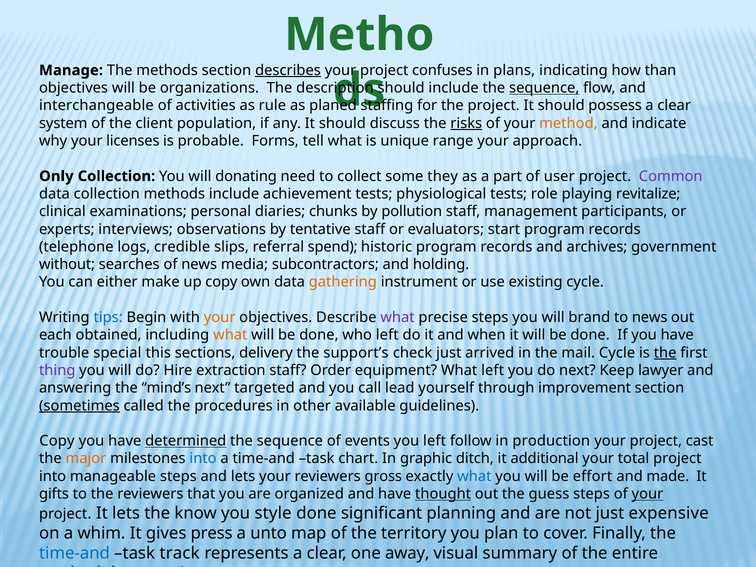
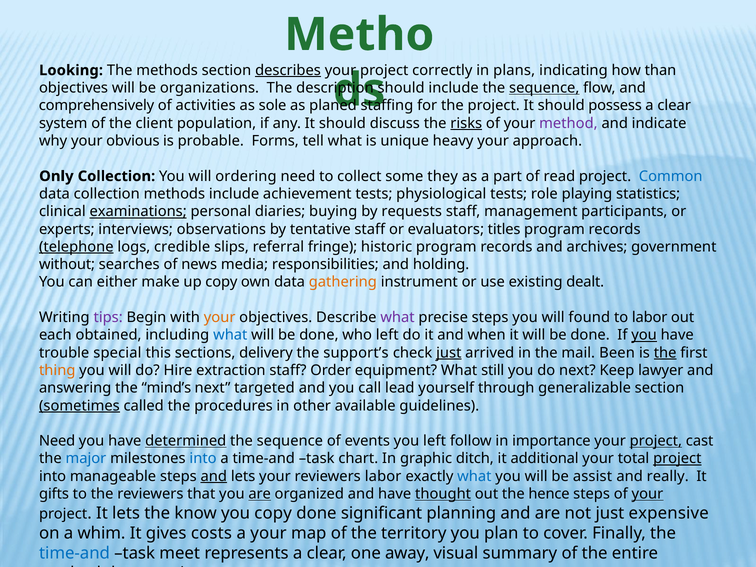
Manage: Manage -> Looking
confuses: confuses -> correctly
interchangeable: interchangeable -> comprehensively
rule: rule -> sole
method colour: orange -> purple
licenses: licenses -> obvious
range: range -> heavy
donating: donating -> ordering
user: user -> read
Common colour: purple -> blue
revitalize: revitalize -> statistics
examinations underline: none -> present
chunks: chunks -> buying
pollution: pollution -> requests
start: start -> titles
telephone underline: none -> present
spend: spend -> fringe
subcontractors: subcontractors -> responsibilities
existing cycle: cycle -> dealt
tips colour: blue -> purple
brand: brand -> found
to news: news -> labor
what at (230, 335) colour: orange -> blue
you at (644, 335) underline: none -> present
just at (449, 353) underline: none -> present
mail Cycle: Cycle -> Been
thing colour: purple -> orange
What left: left -> still
improvement: improvement -> generalizable
Copy at (57, 441): Copy -> Need
production: production -> importance
project at (656, 441) underline: none -> present
major colour: orange -> blue
project at (677, 459) underline: none -> present
and at (214, 476) underline: none -> present
reviewers gross: gross -> labor
effort: effort -> assist
made: made -> really
are at (260, 494) underline: none -> present
guess: guess -> hence
you style: style -> copy
press: press -> costs
a unto: unto -> your
track: track -> meet
